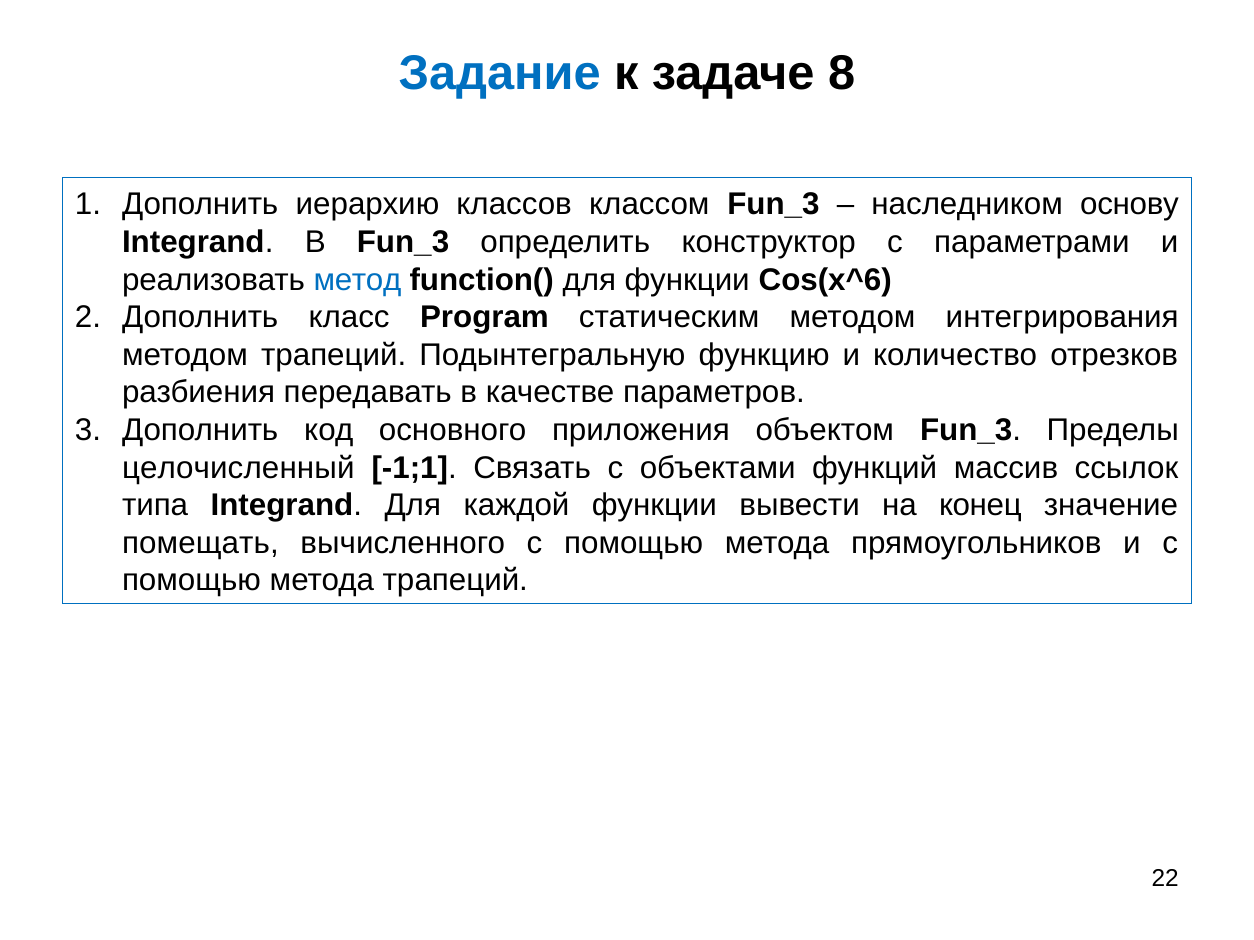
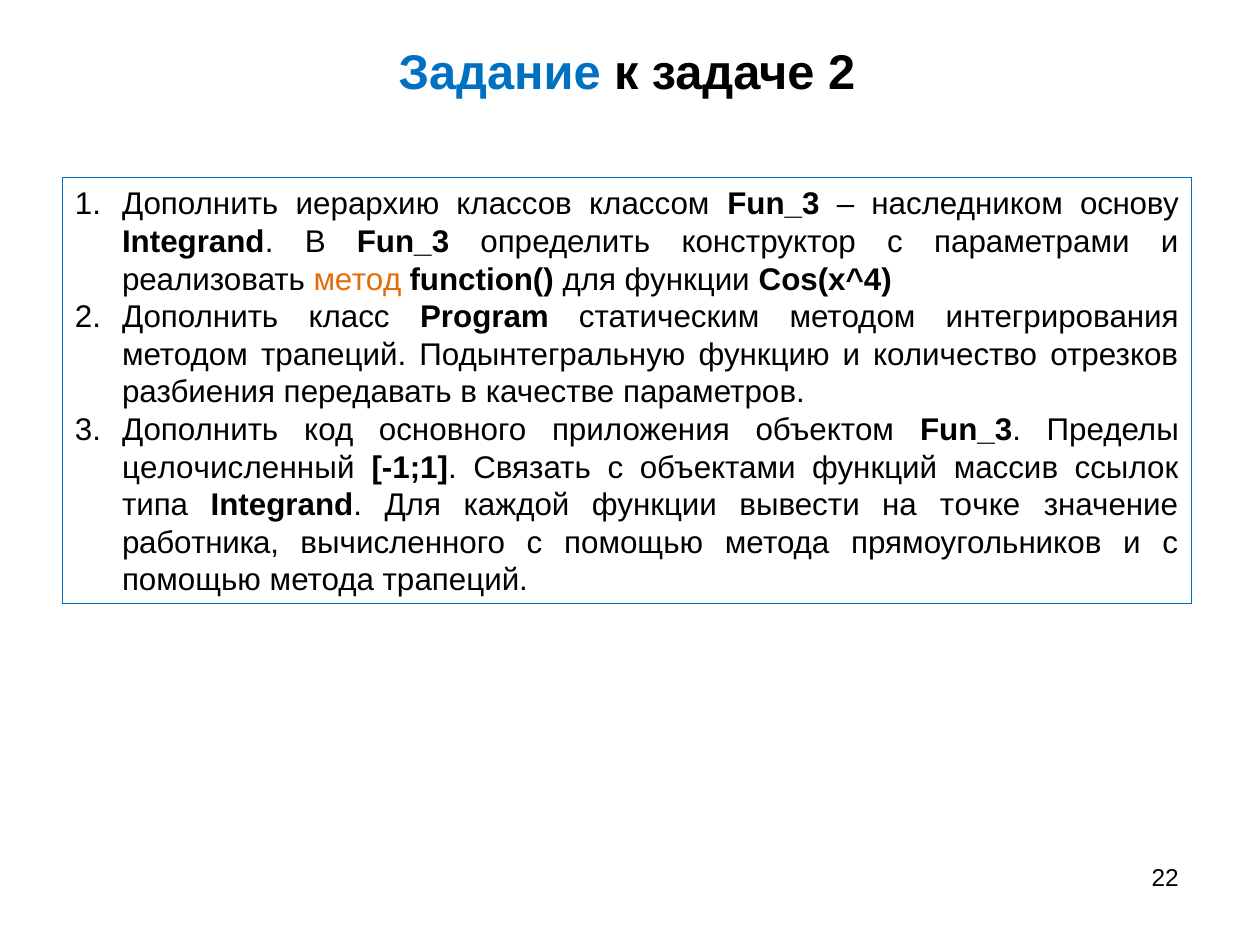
задаче 8: 8 -> 2
метод colour: blue -> orange
Cos(x^6: Cos(x^6 -> Cos(x^4
конец: конец -> точке
помещать: помещать -> работника
